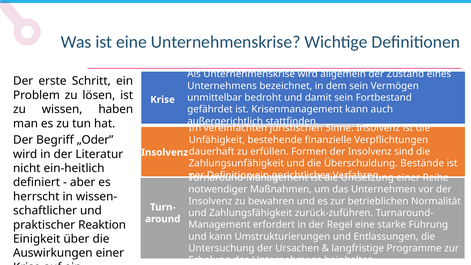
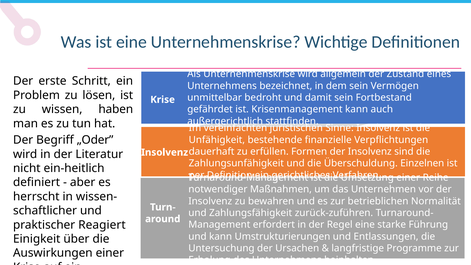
Bestände: Bestände -> Einzelnen
Reaktion: Reaktion -> Reagiert
